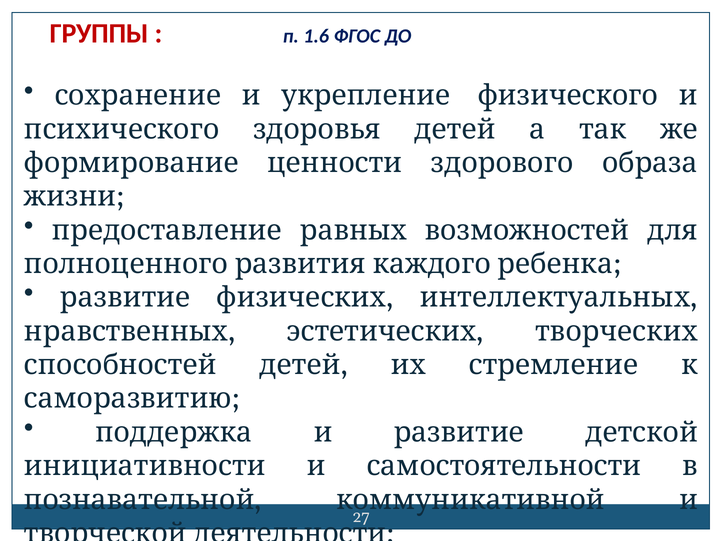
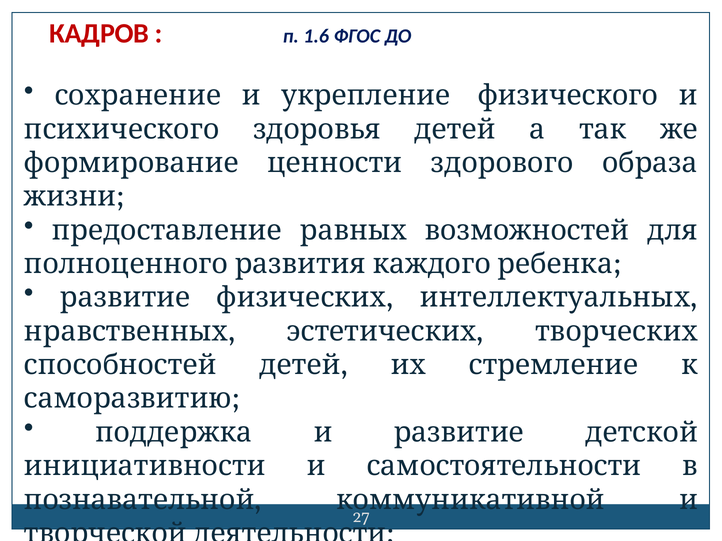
ГРУППЫ: ГРУППЫ -> КАДРОВ
